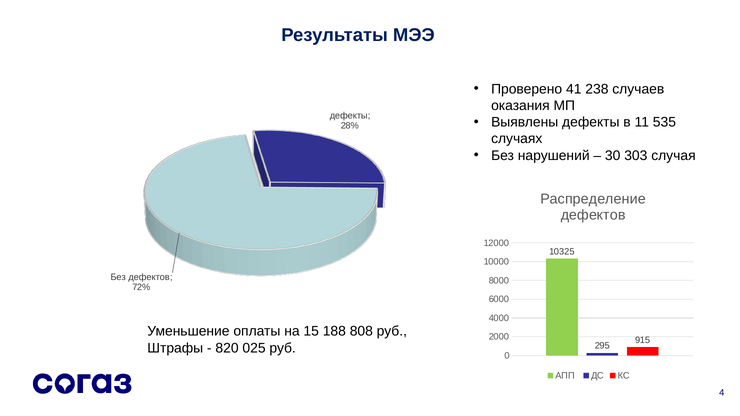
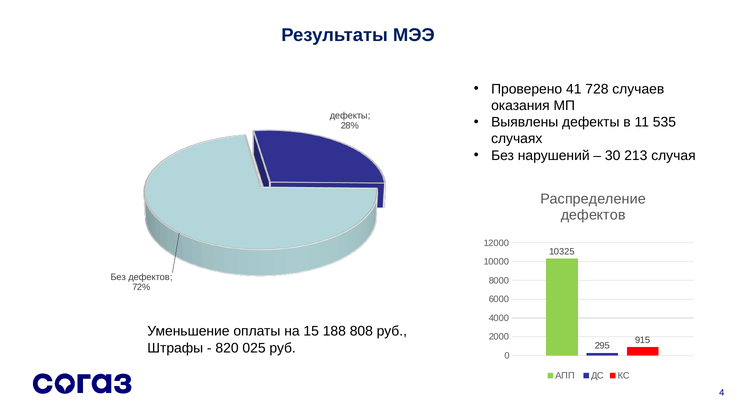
238: 238 -> 728
303: 303 -> 213
